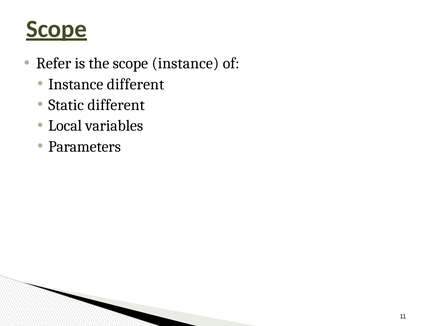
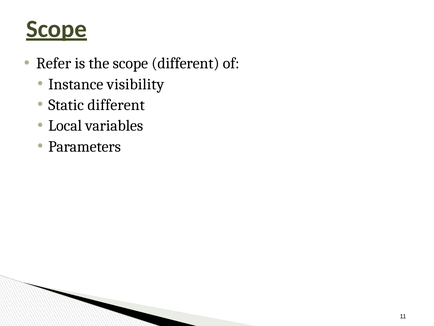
scope instance: instance -> different
Instance different: different -> visibility
